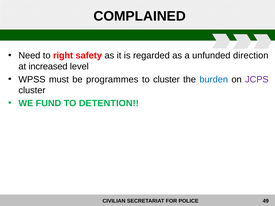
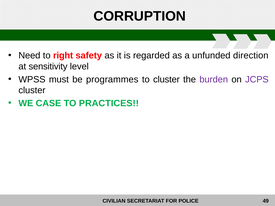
COMPLAINED: COMPLAINED -> CORRUPTION
increased: increased -> sensitivity
burden colour: blue -> purple
FUND: FUND -> CASE
DETENTION: DETENTION -> PRACTICES
